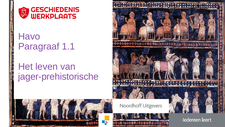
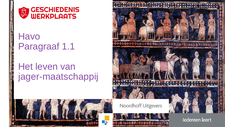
jager-prehistorische: jager-prehistorische -> jager-maatschappij
